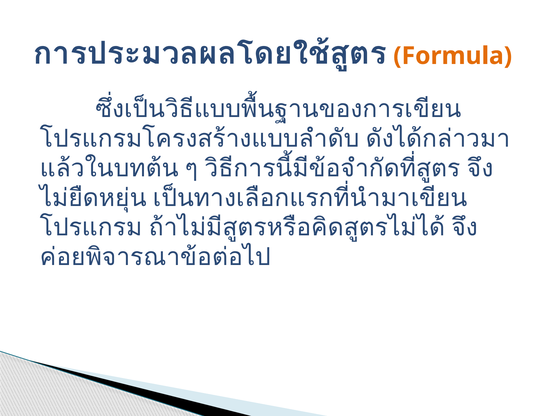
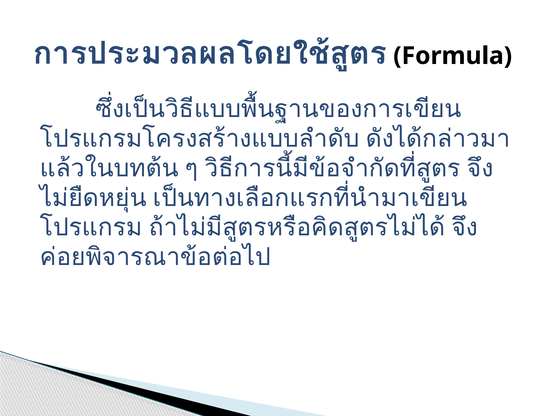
Formula colour: orange -> black
